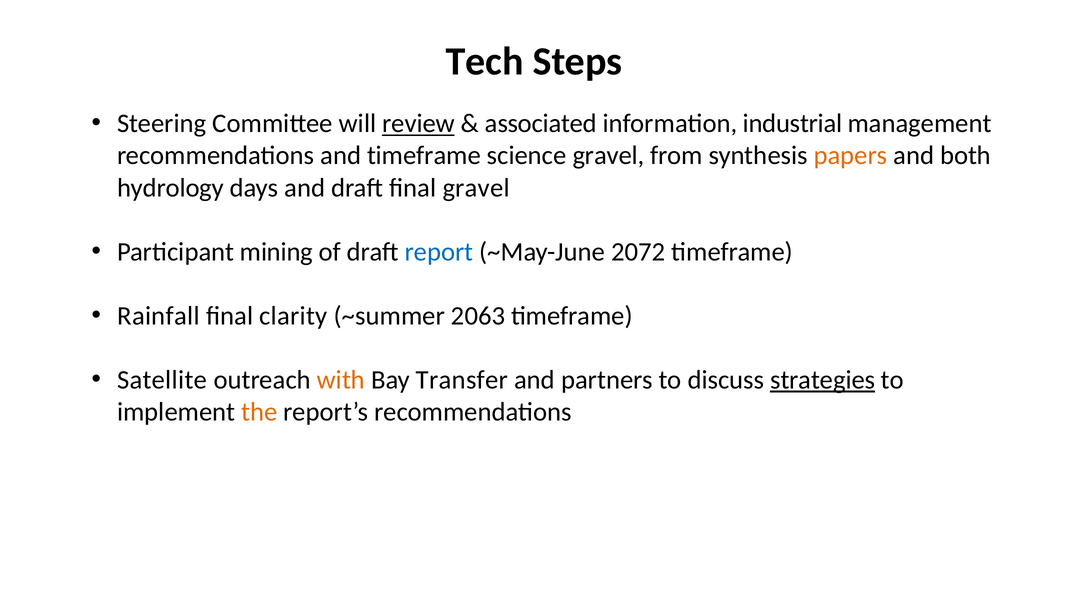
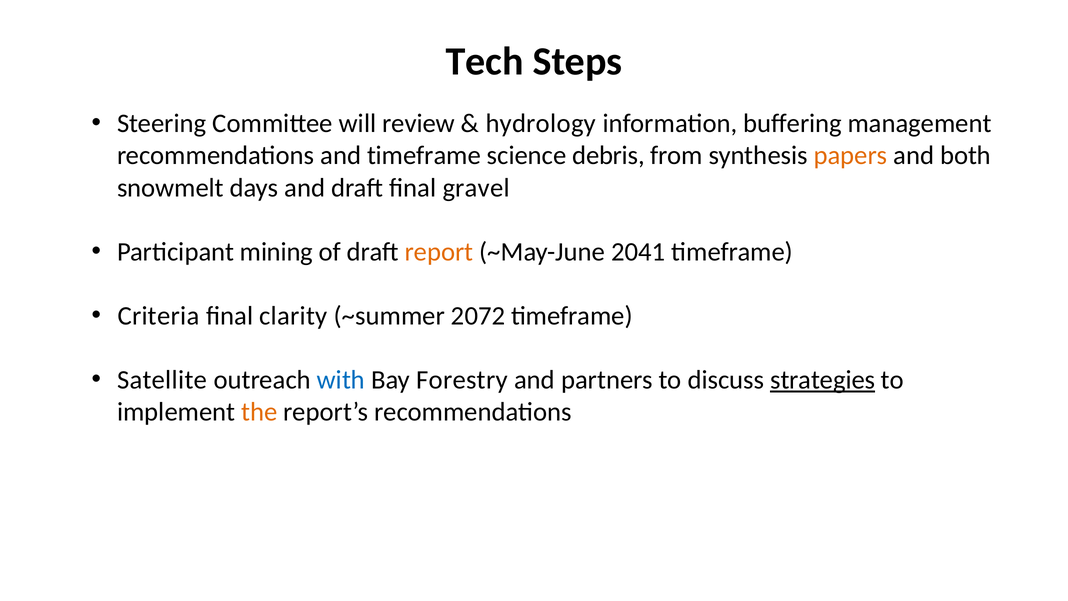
review underline: present -> none
associated: associated -> hydrology
industrial: industrial -> buffering
science gravel: gravel -> debris
hydrology: hydrology -> snowmelt
report colour: blue -> orange
2072: 2072 -> 2041
Rainfall: Rainfall -> Criteria
2063: 2063 -> 2072
with colour: orange -> blue
Transfer: Transfer -> Forestry
